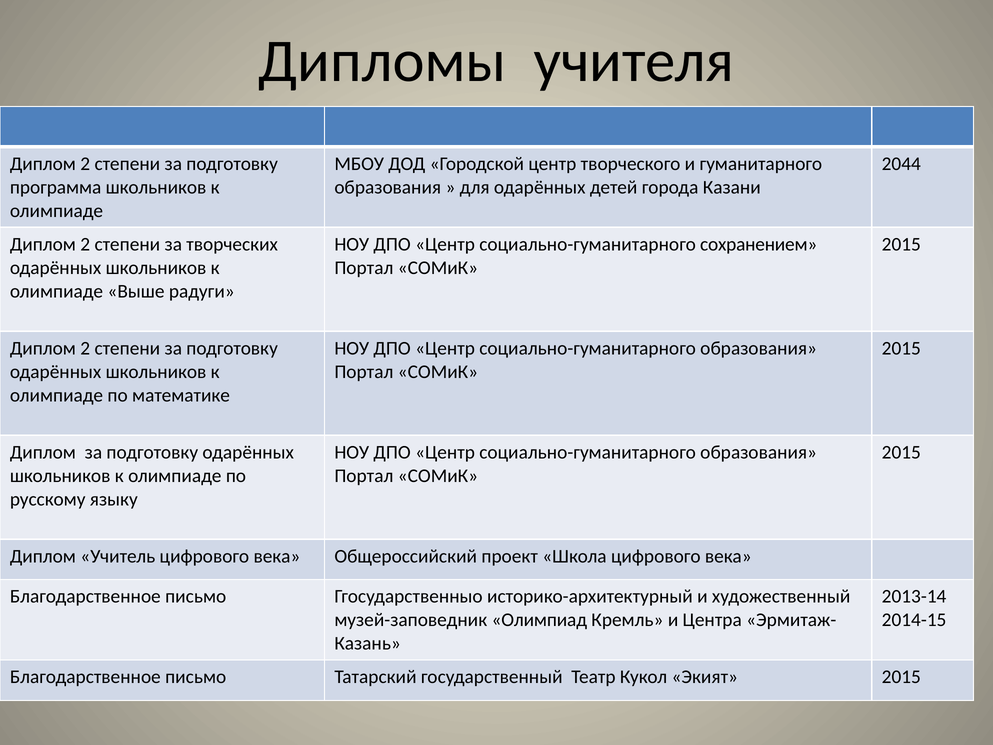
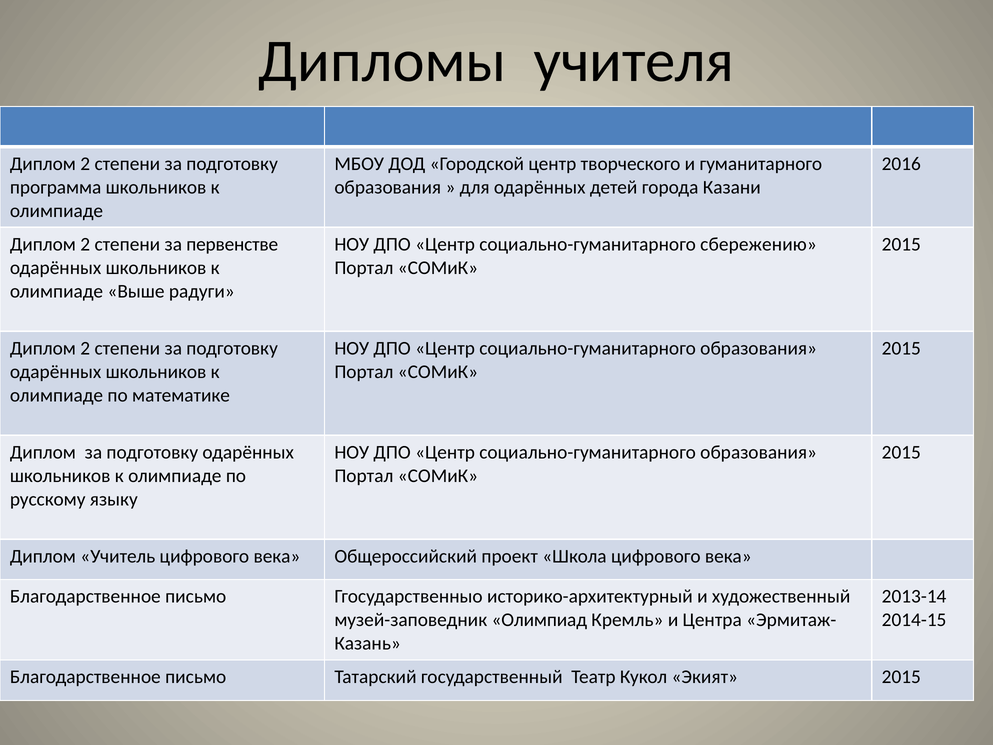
2044: 2044 -> 2016
творческих: творческих -> первенстве
сохранением: сохранением -> сбережению
